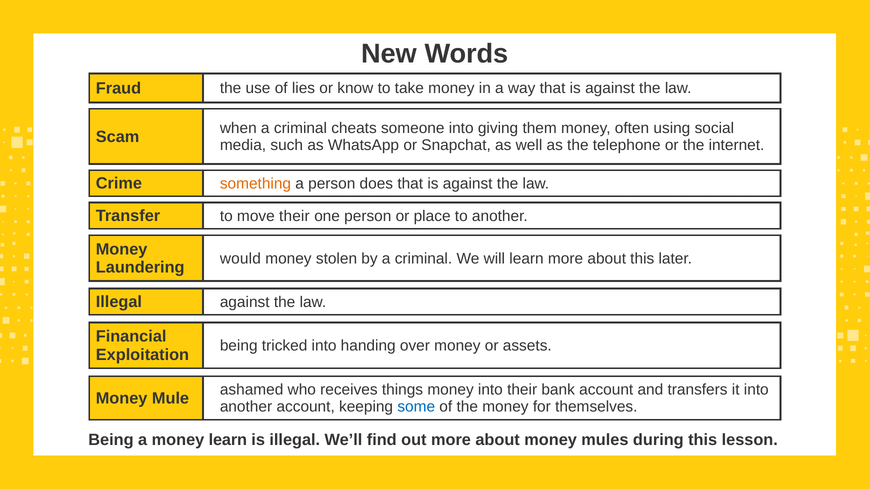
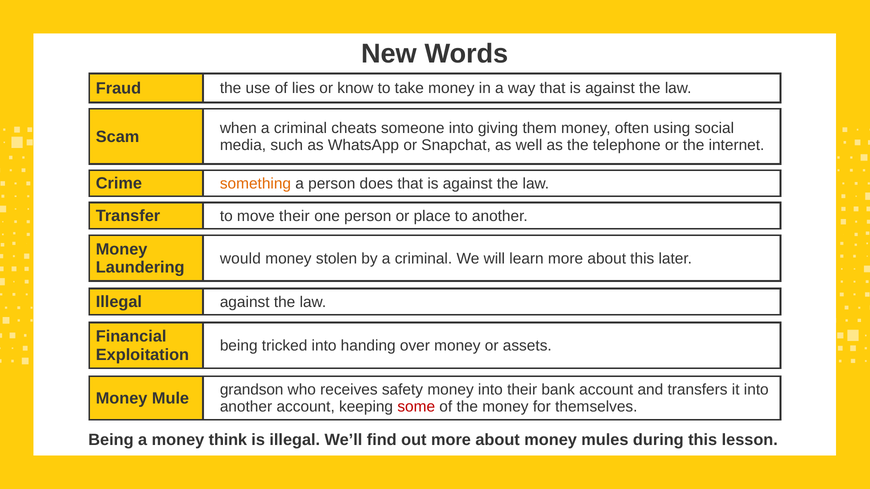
ashamed: ashamed -> grandson
things: things -> safety
some colour: blue -> red
money learn: learn -> think
